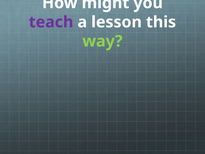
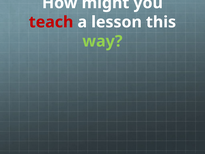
teach colour: purple -> red
